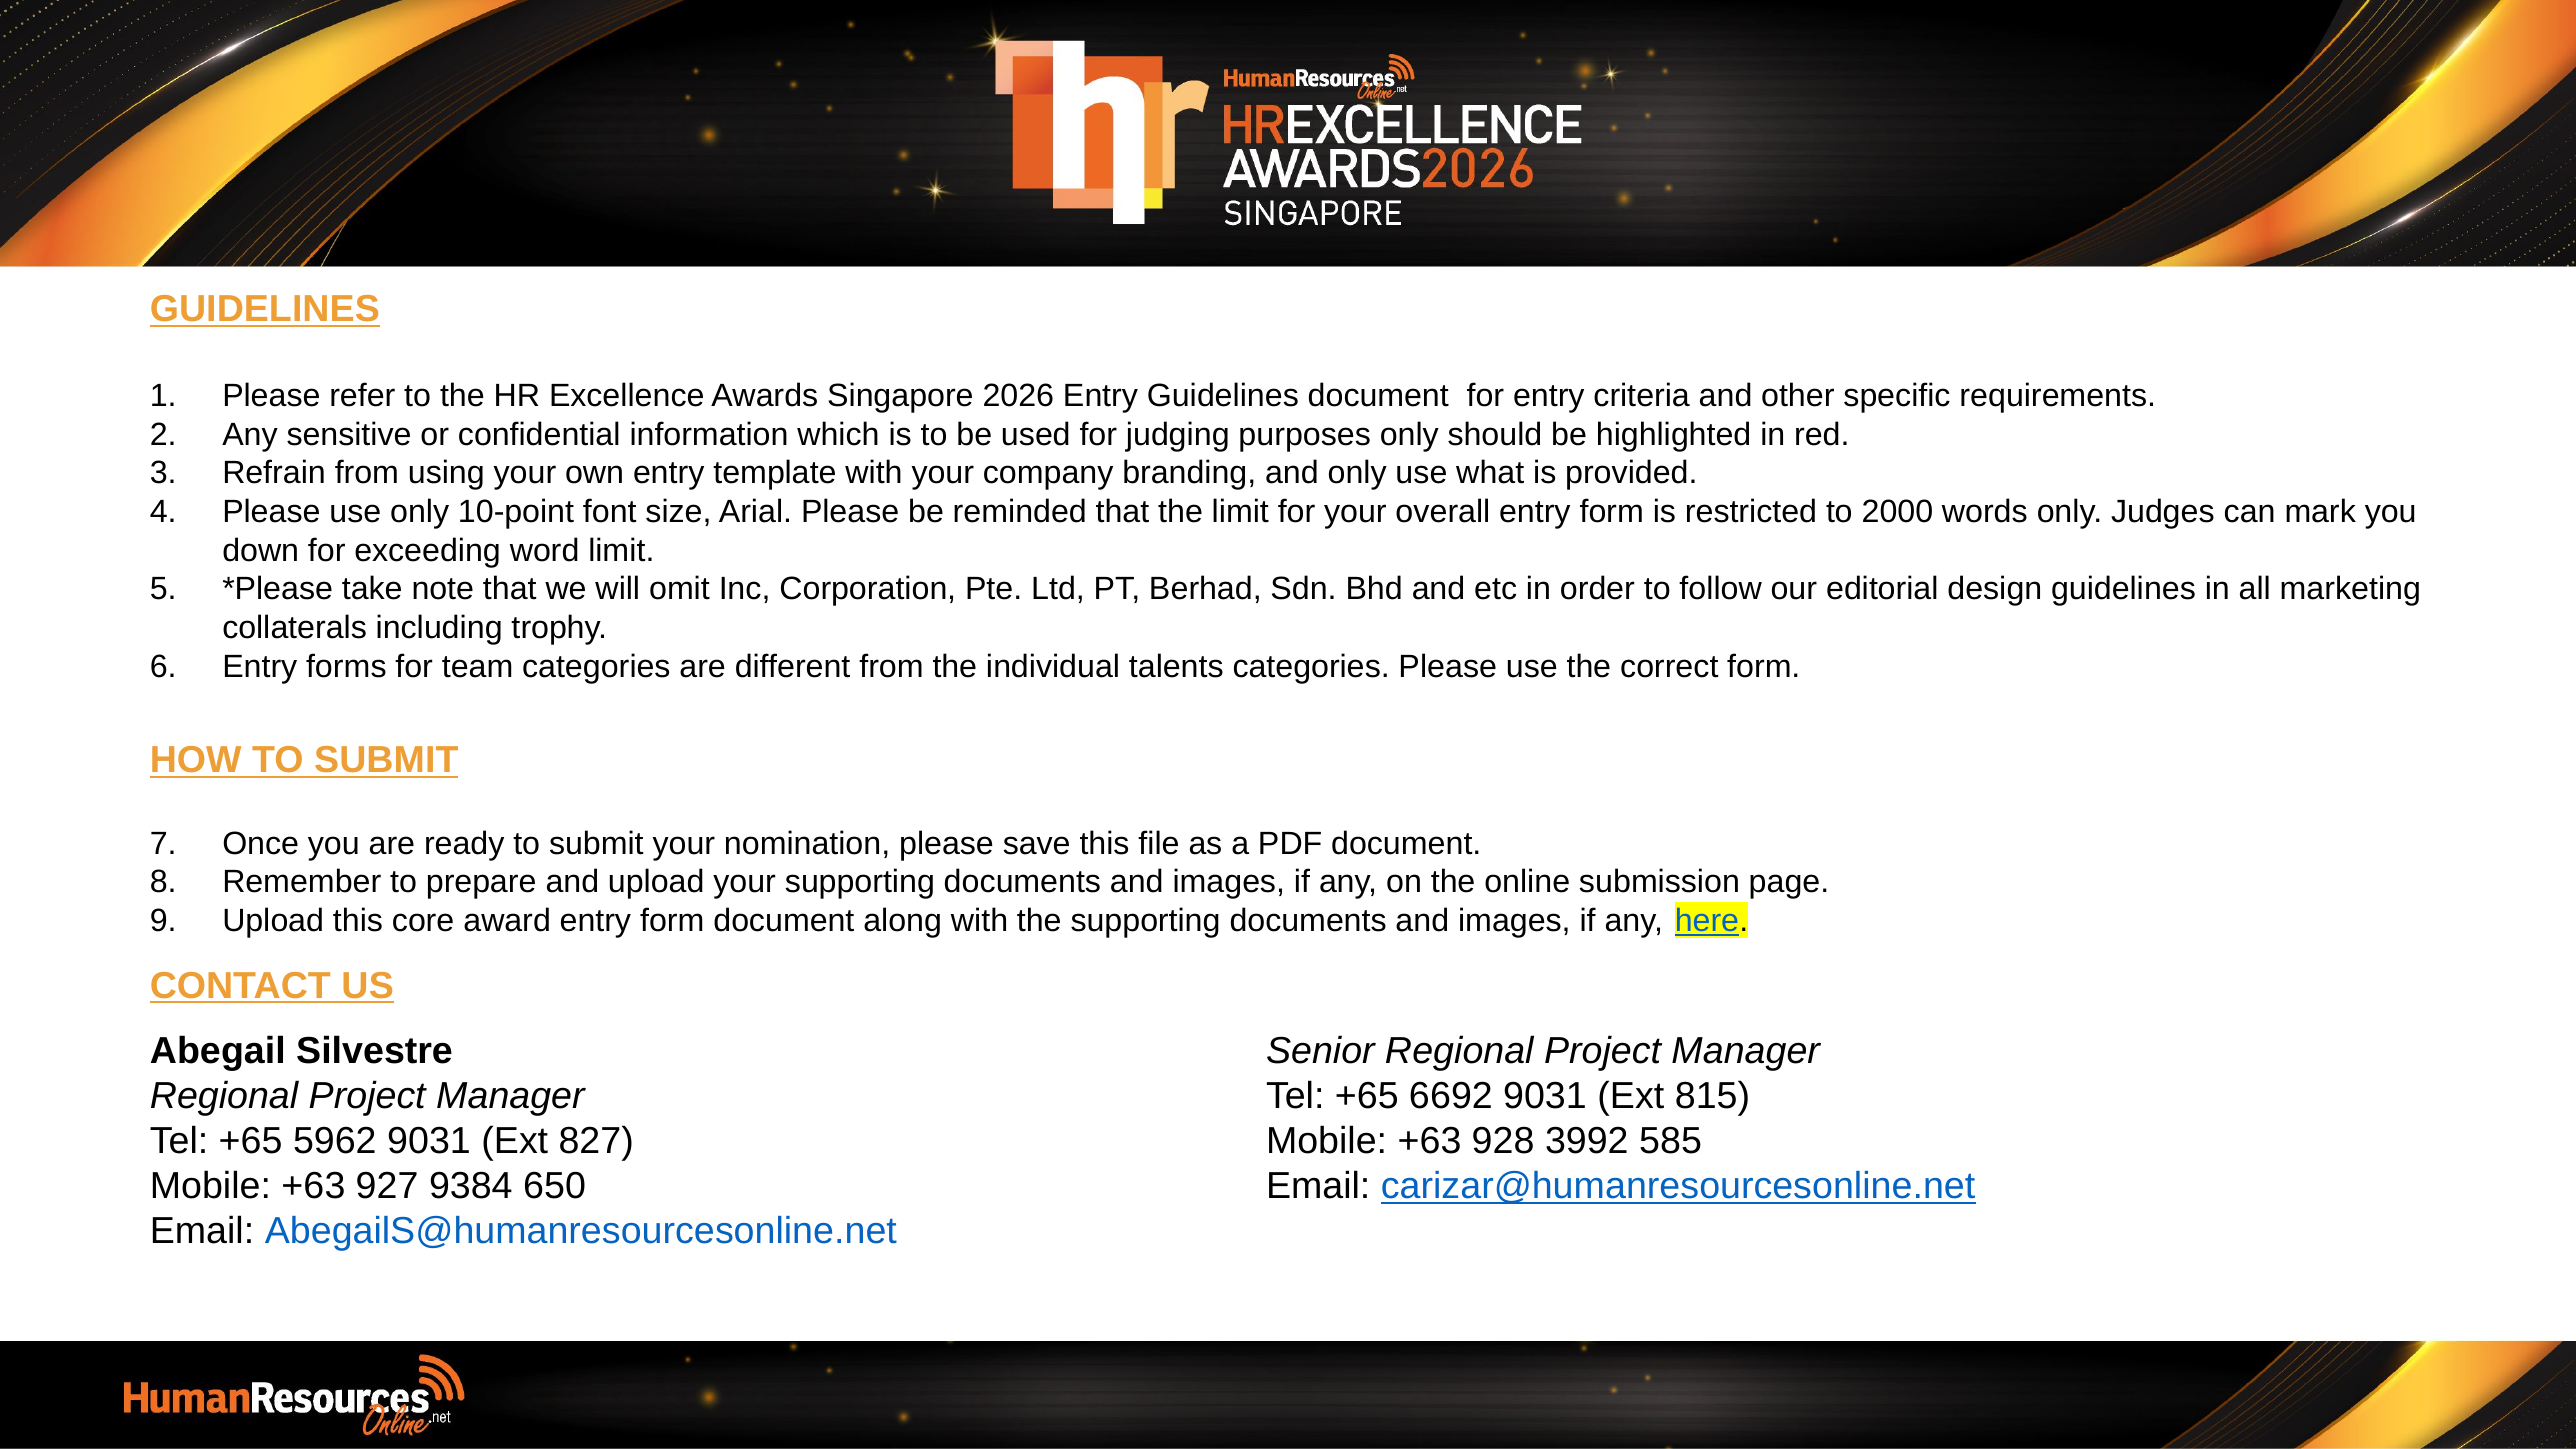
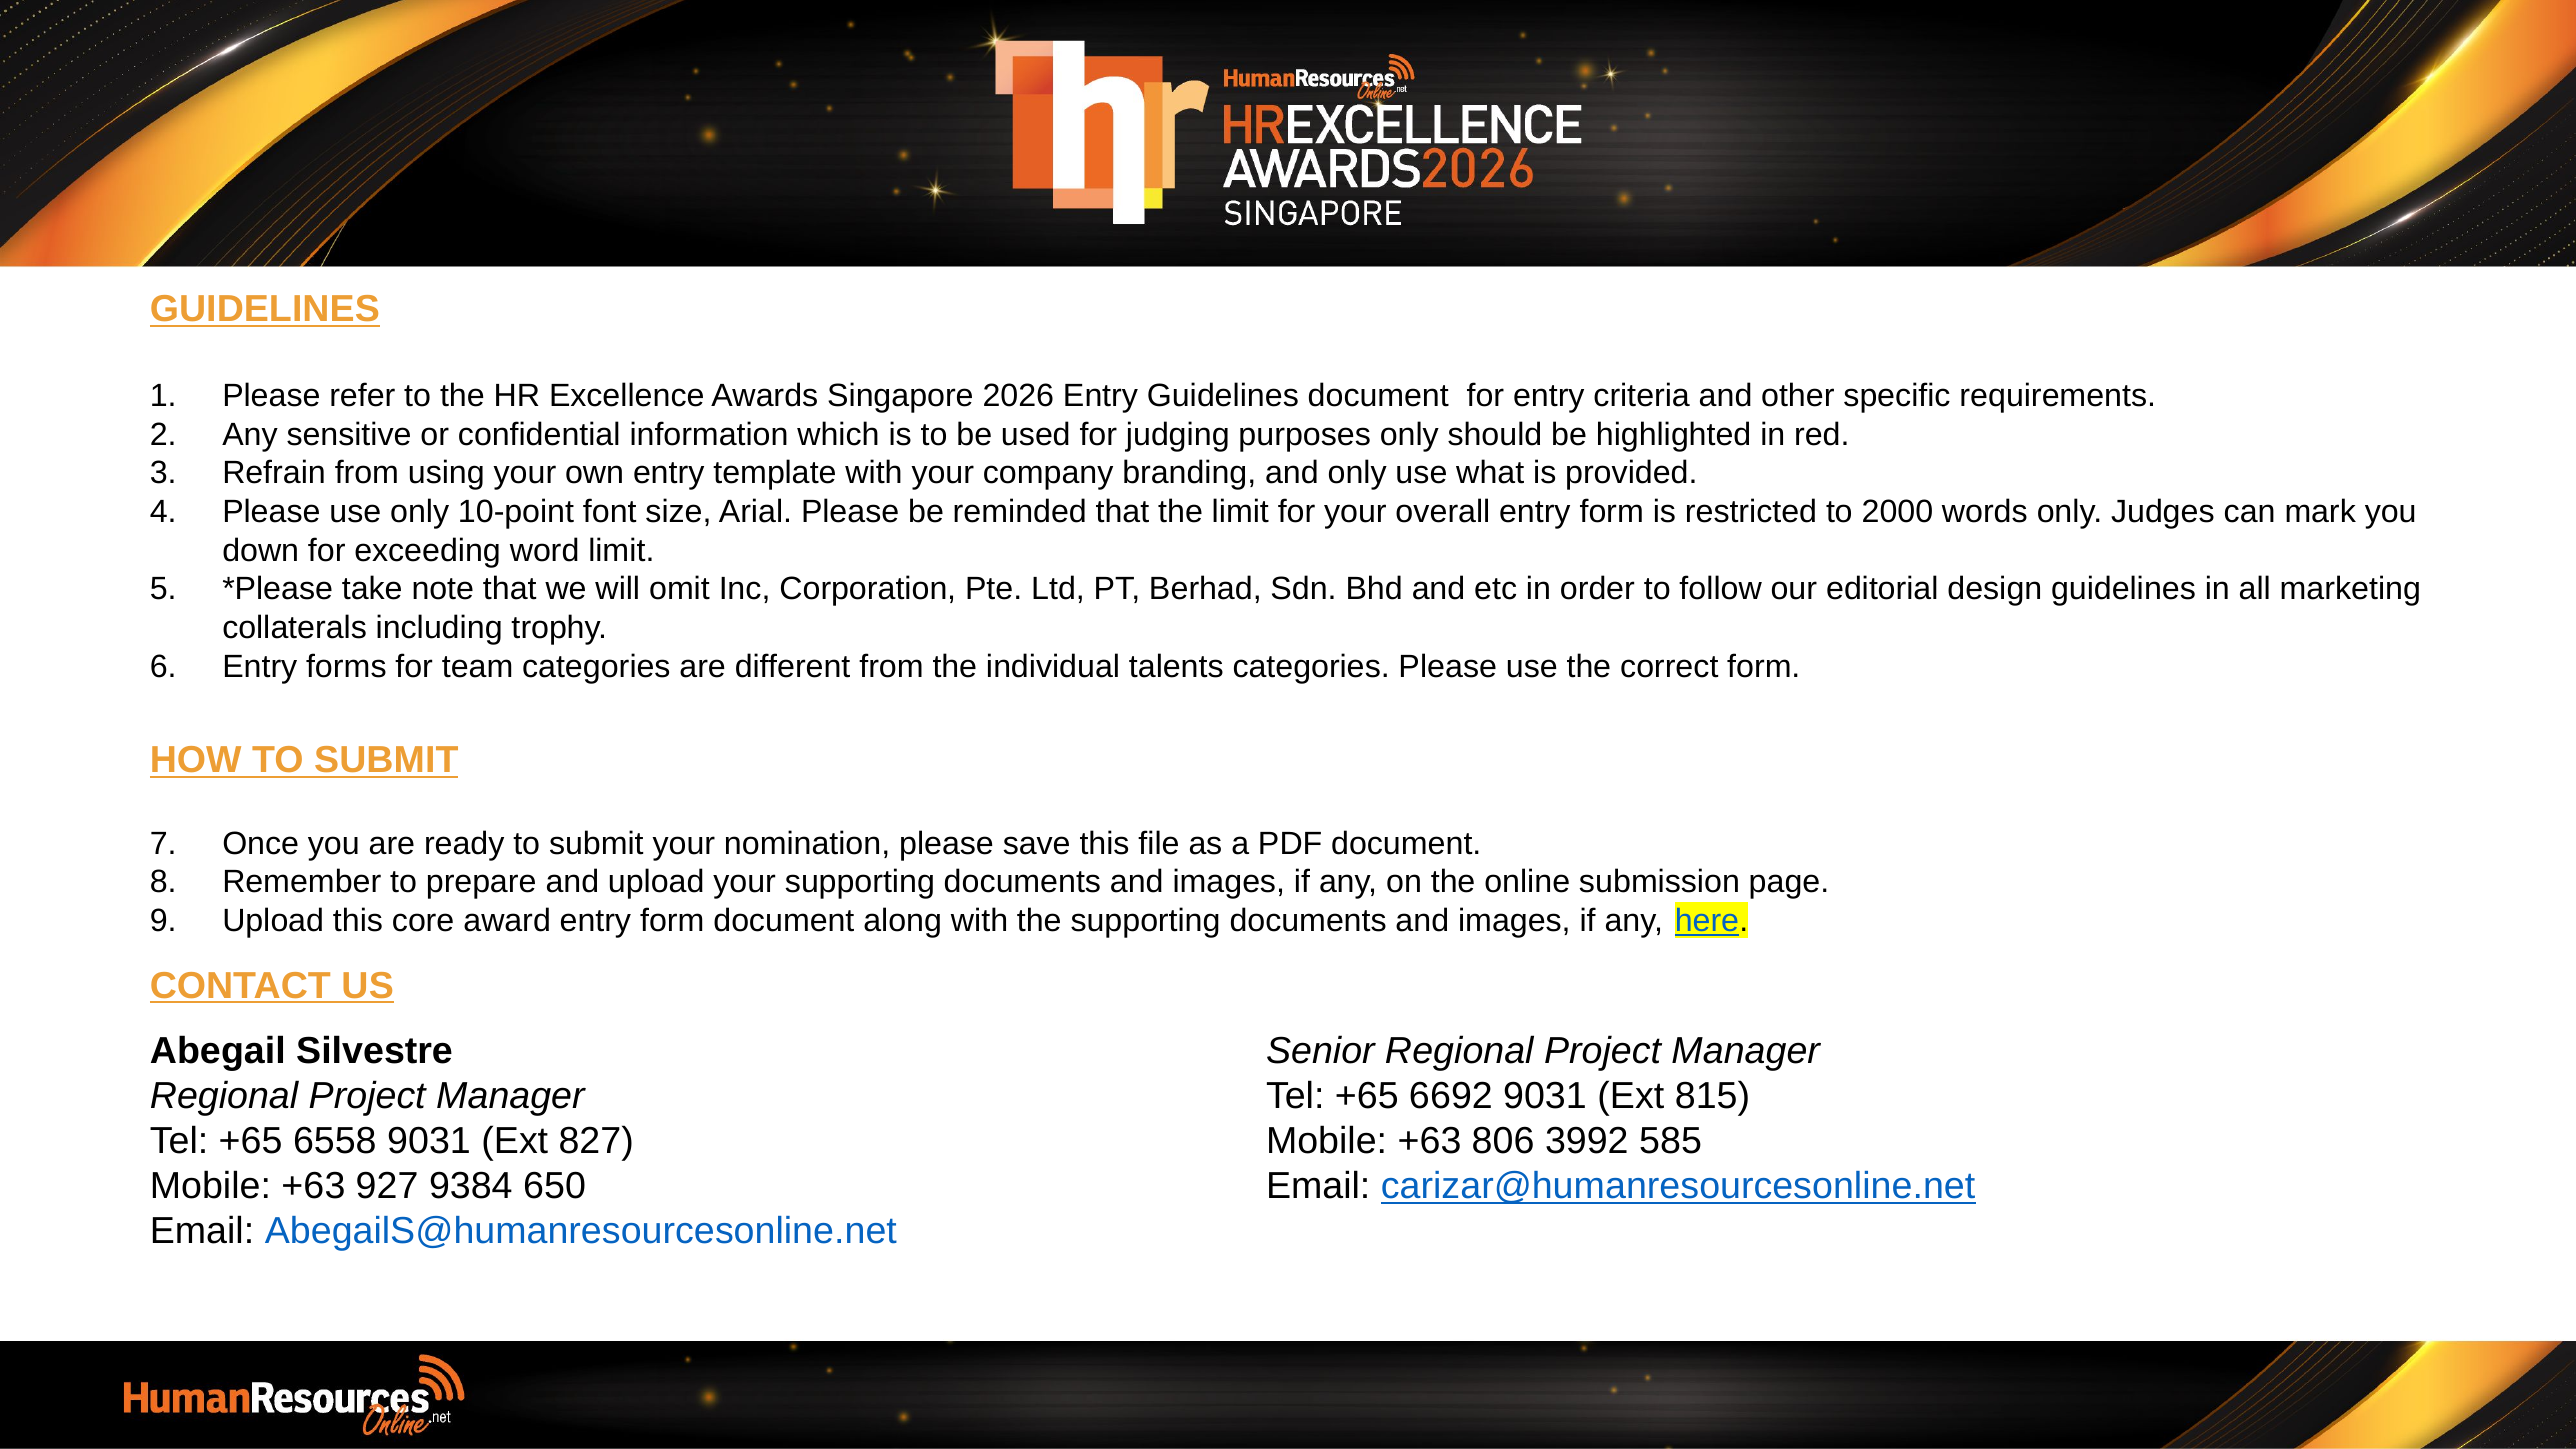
5962: 5962 -> 6558
928: 928 -> 806
